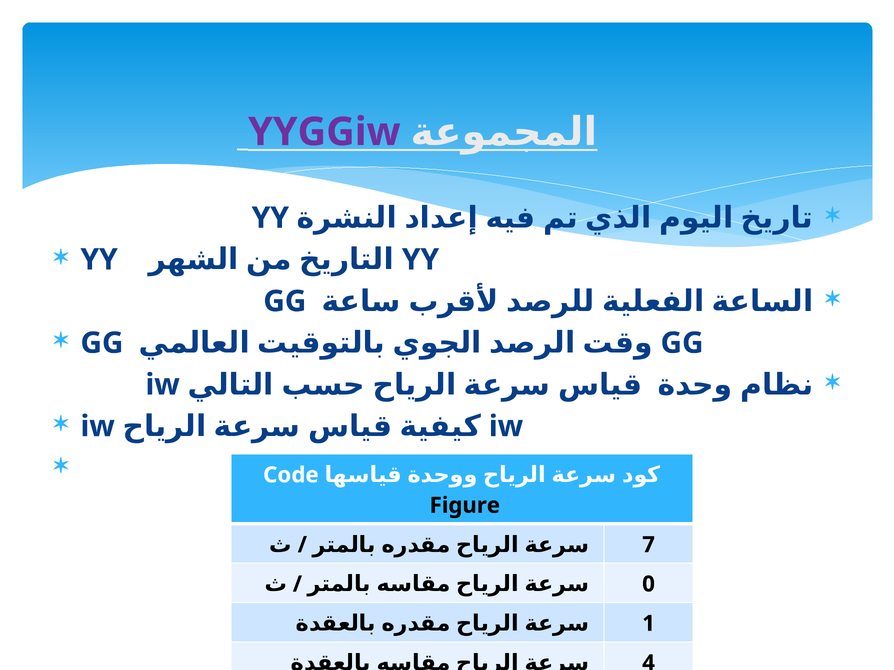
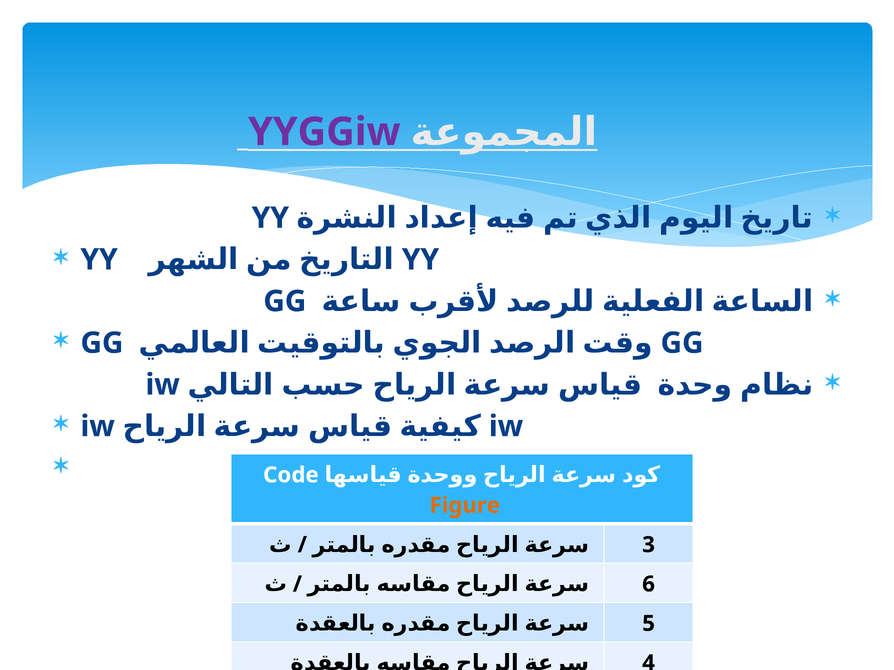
Figure colour: black -> orange
7: 7 -> 3
0: 0 -> 6
1: 1 -> 5
